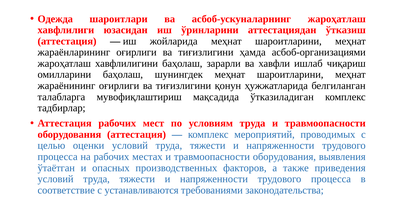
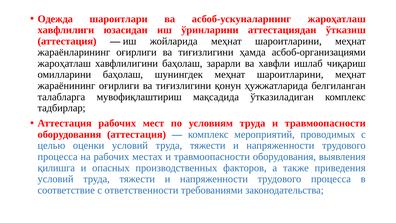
ўтаётган: ўтаётган -> қилишга
устанавливаются: устанавливаются -> ответственности
